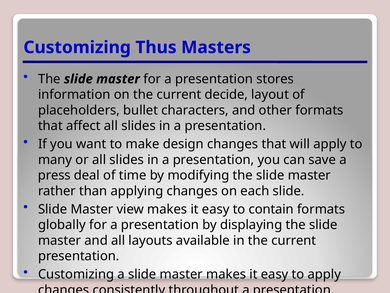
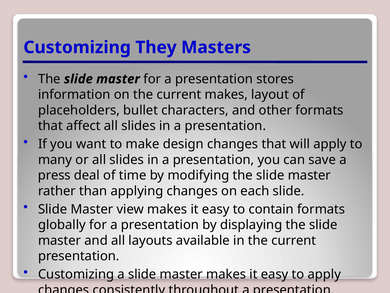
Thus: Thus -> They
current decide: decide -> makes
